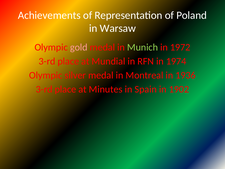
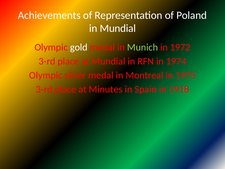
in Warsaw: Warsaw -> Mundial
gold colour: pink -> white
1936: 1936 -> 1975
1902: 1902 -> 1918
